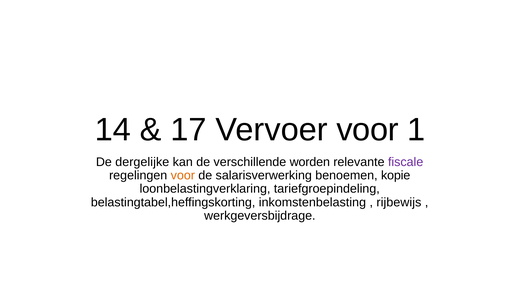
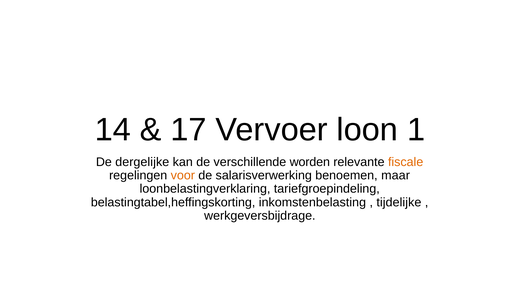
Vervoer voor: voor -> loon
fiscale colour: purple -> orange
kopie: kopie -> maar
rijbewijs: rijbewijs -> tijdelijke
